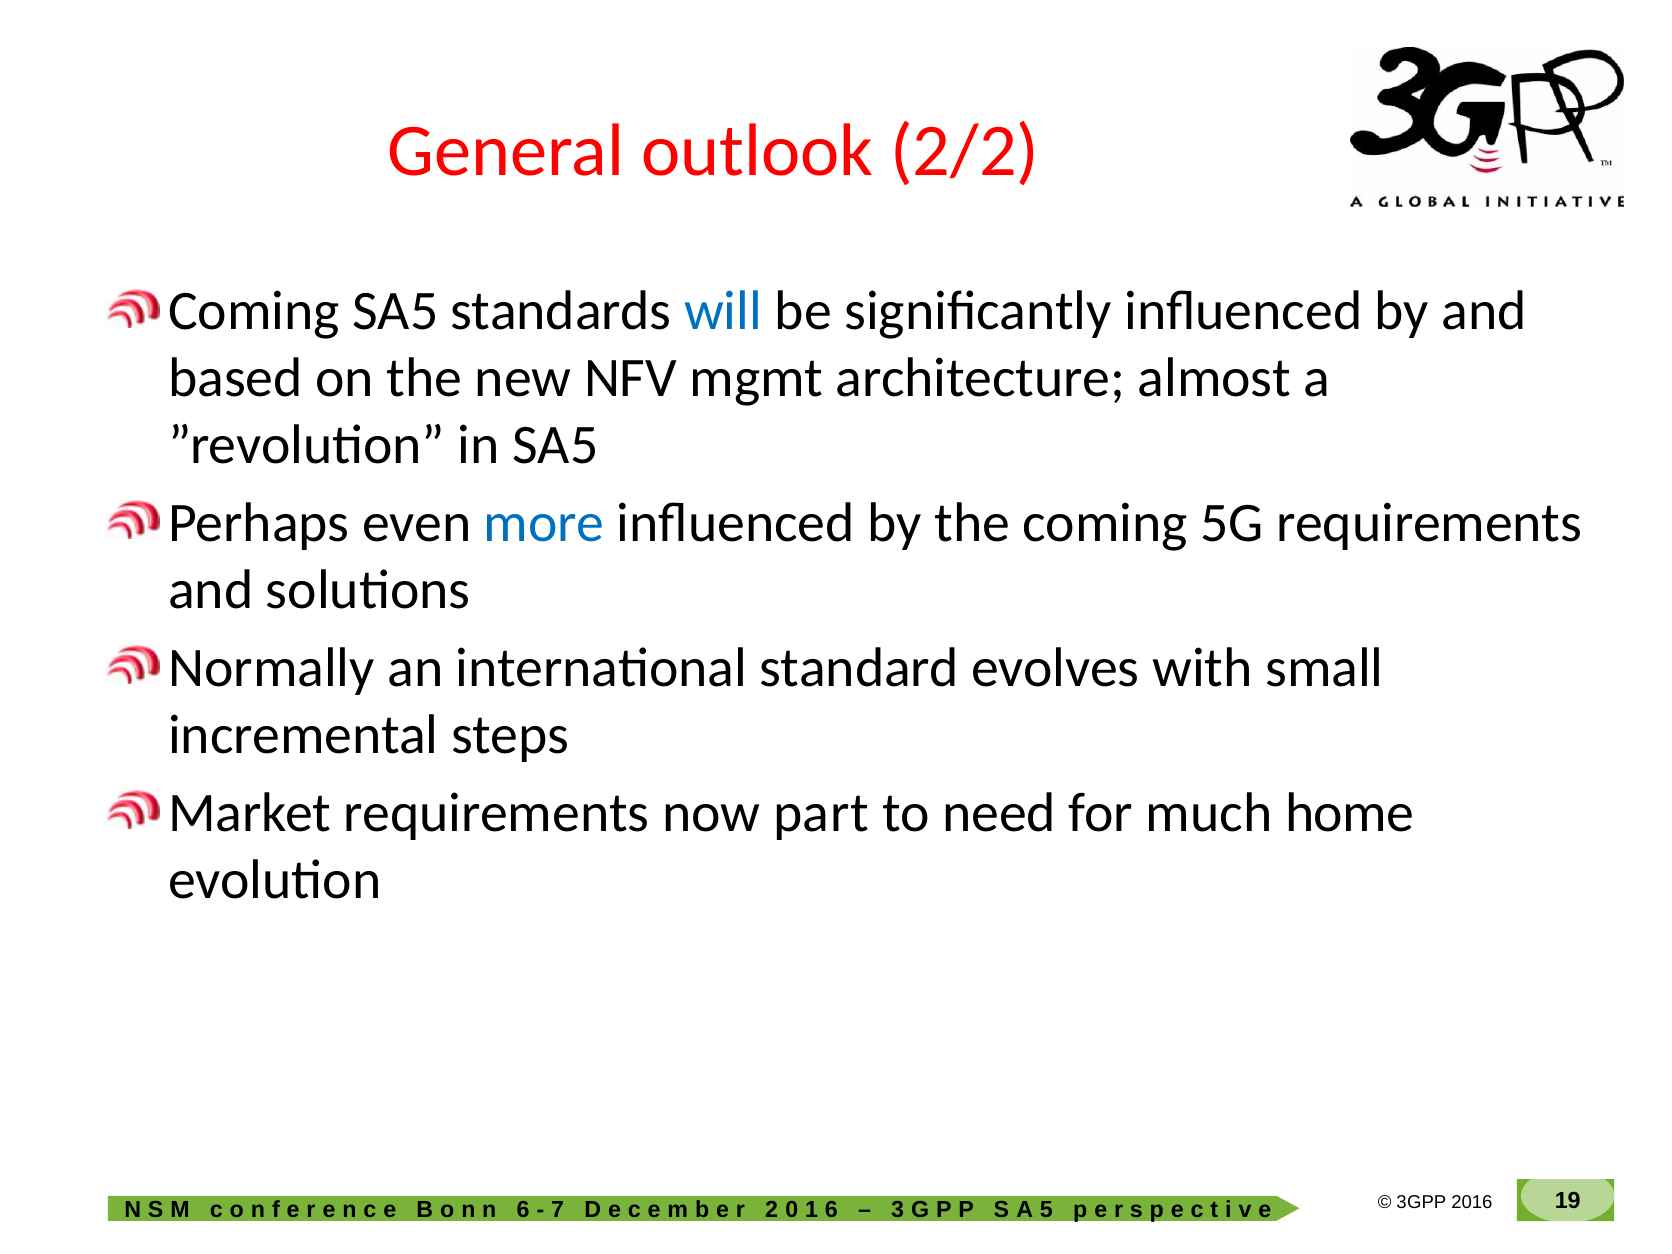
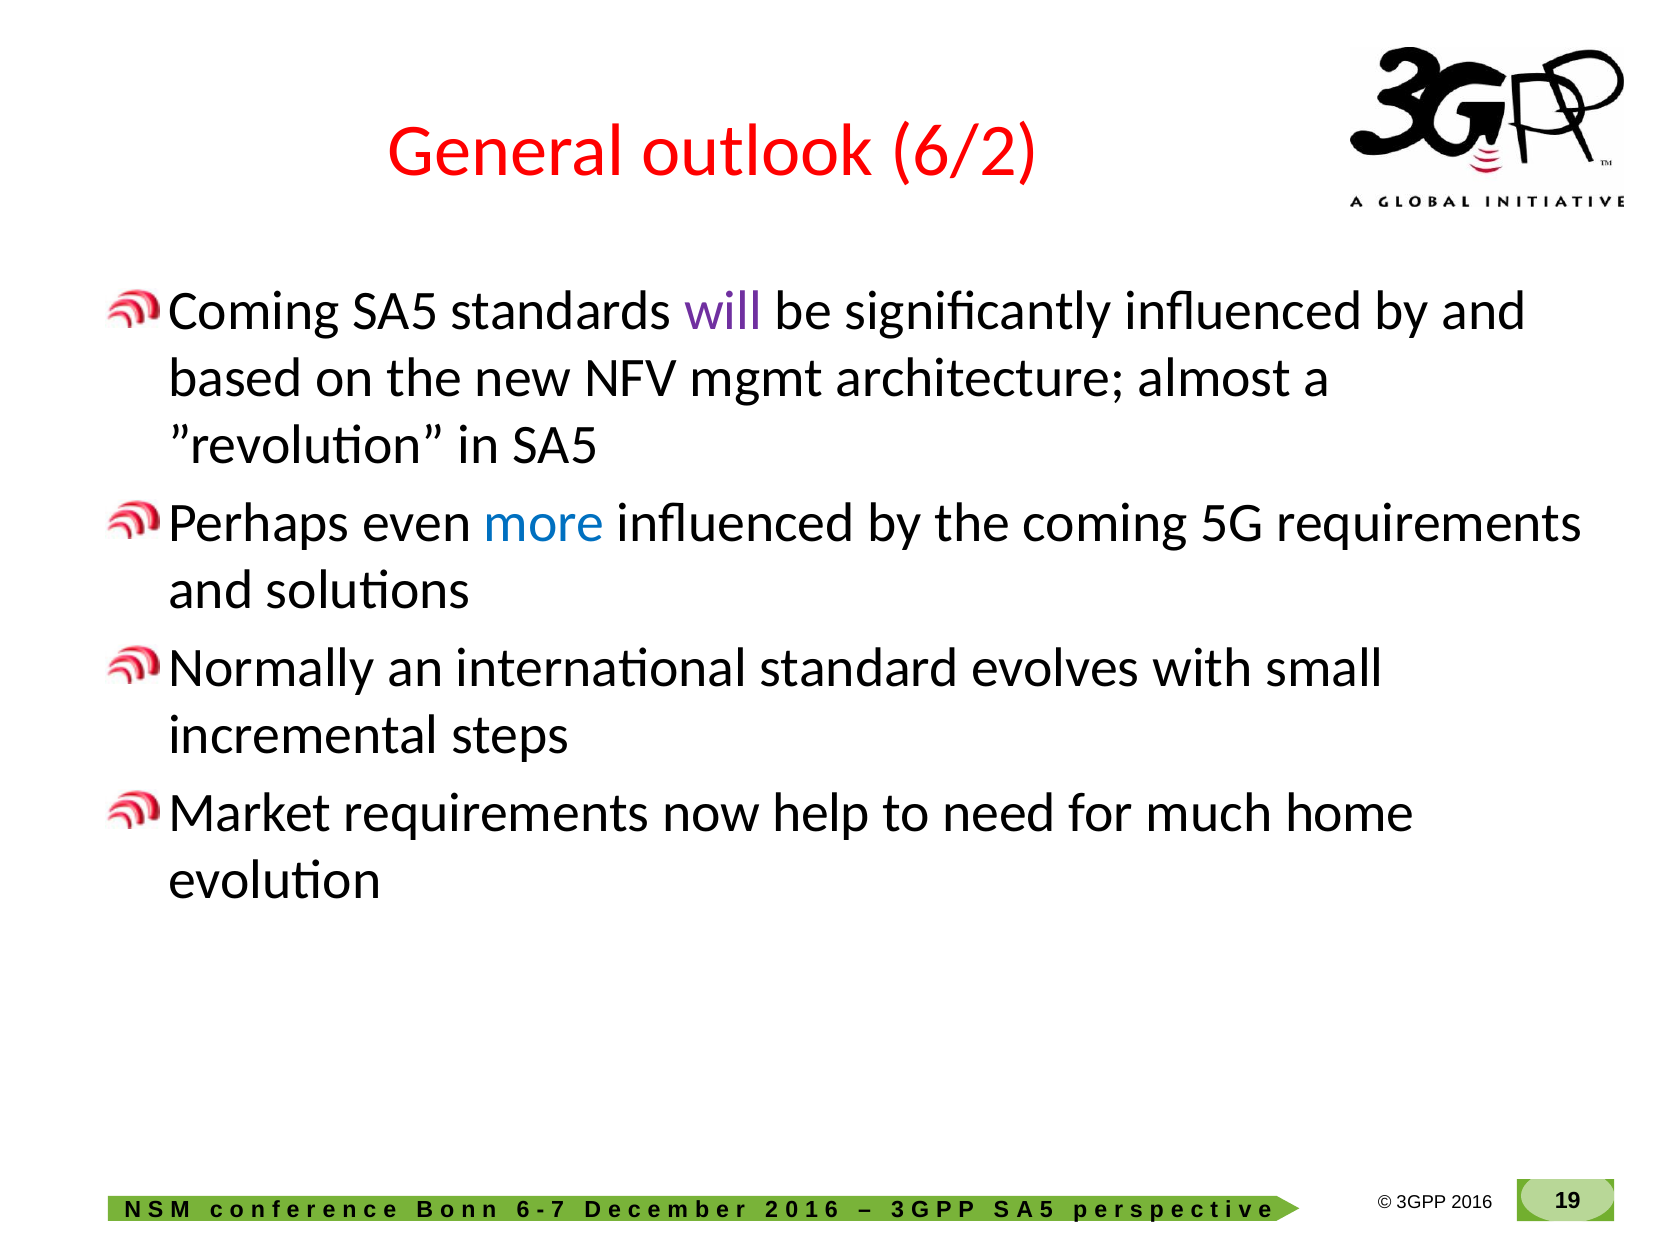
2/2: 2/2 -> 6/2
will colour: blue -> purple
part: part -> help
